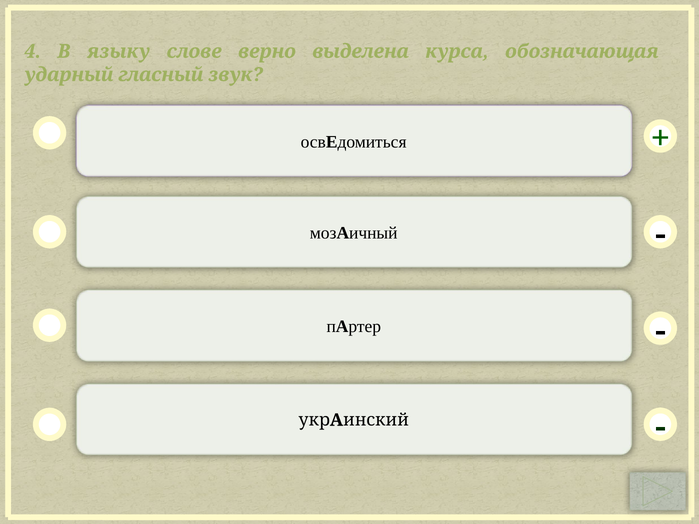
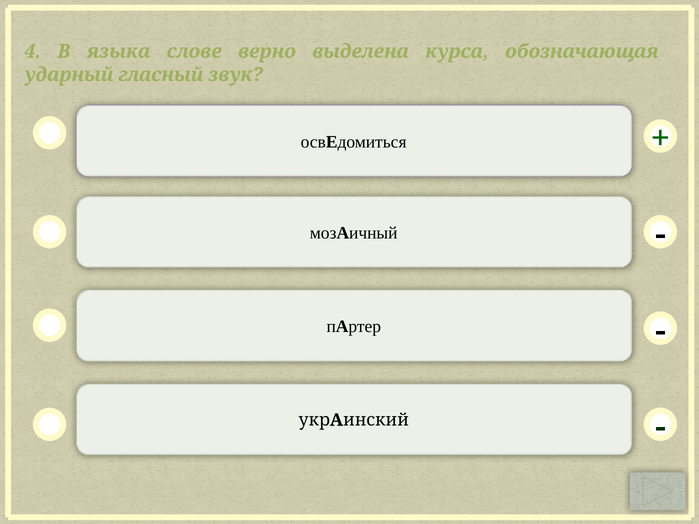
языку: языку -> языка
